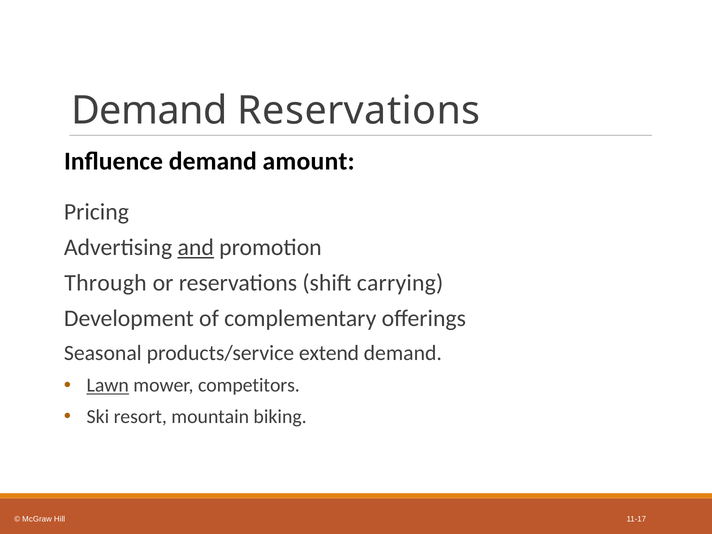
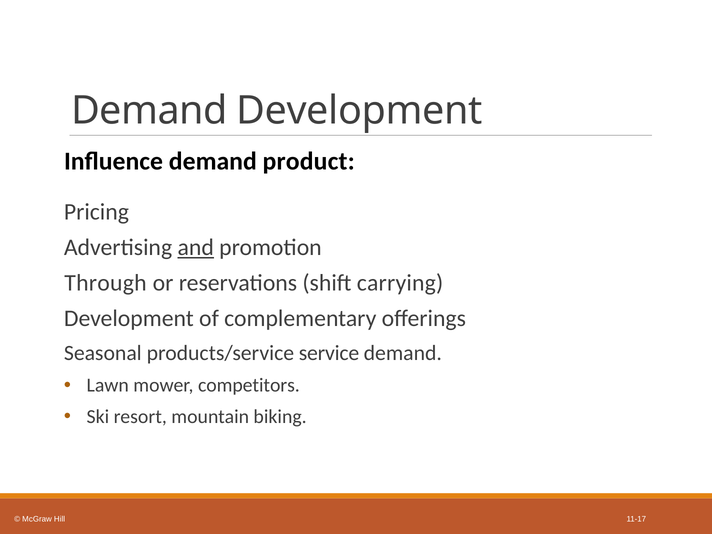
Demand Reservations: Reservations -> Development
amount: amount -> product
extend: extend -> service
Lawn underline: present -> none
